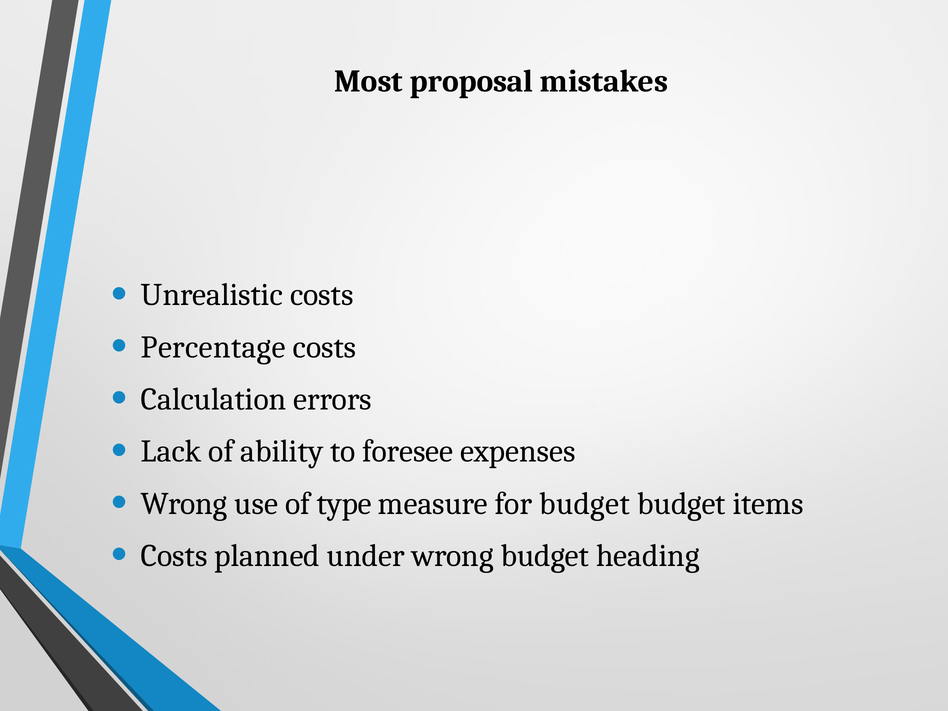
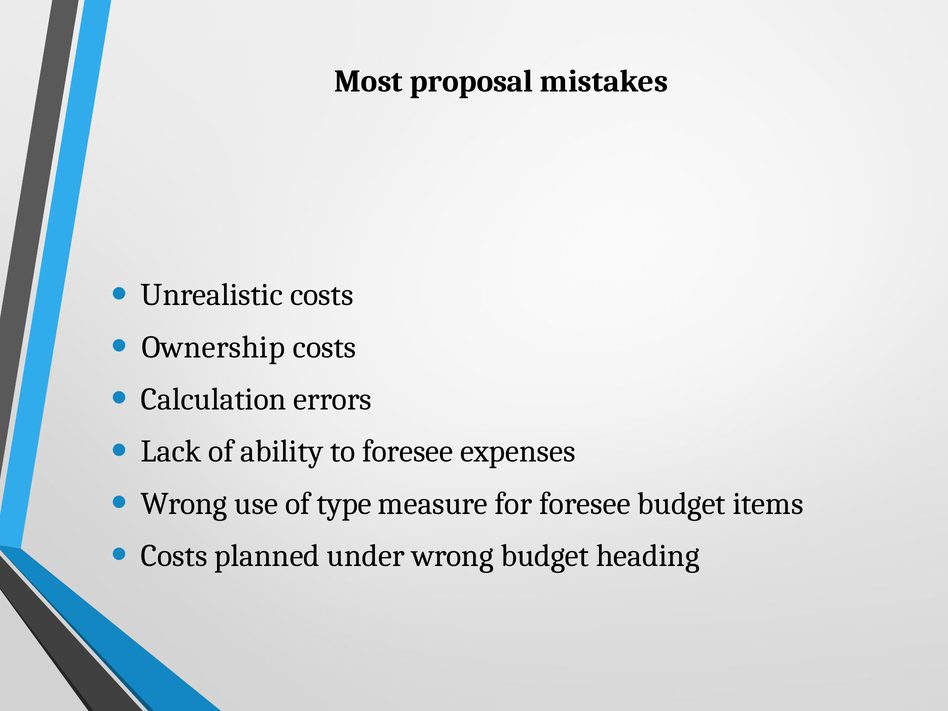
Percentage: Percentage -> Ownership
for budget: budget -> foresee
